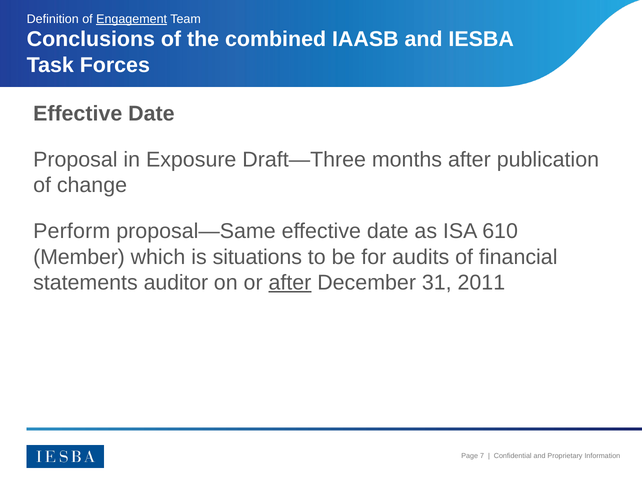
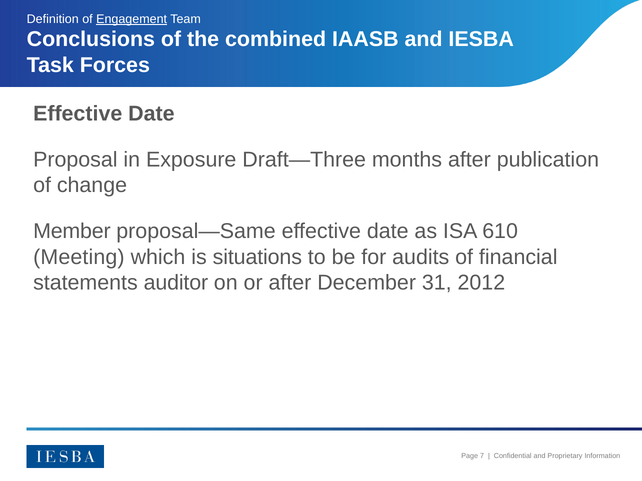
Perform: Perform -> Member
Member: Member -> Meeting
after at (290, 283) underline: present -> none
2011: 2011 -> 2012
